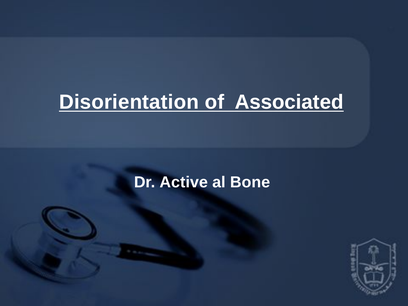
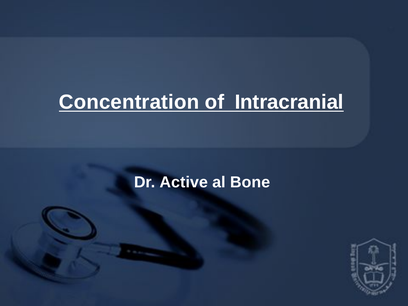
Disorientation: Disorientation -> Concentration
Associated: Associated -> Intracranial
